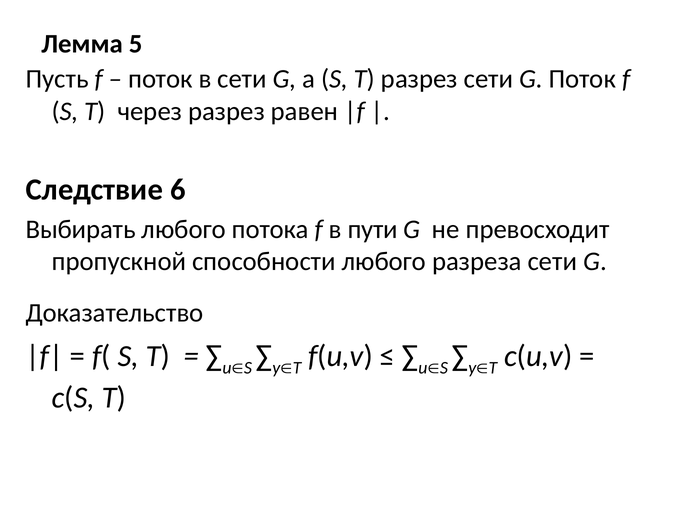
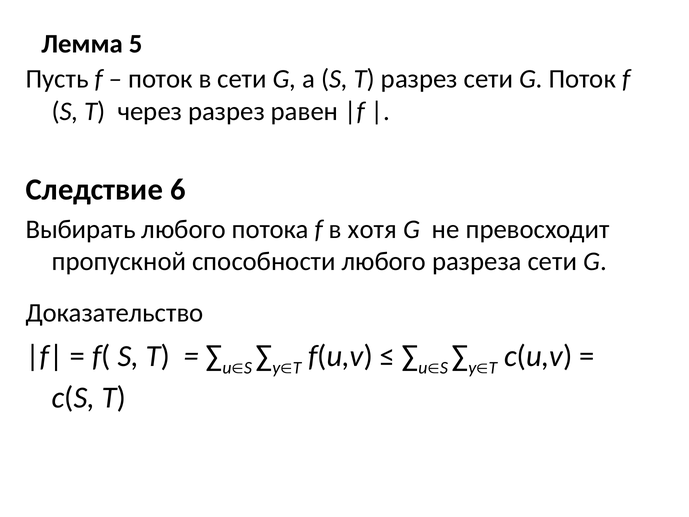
пути: пути -> хотя
